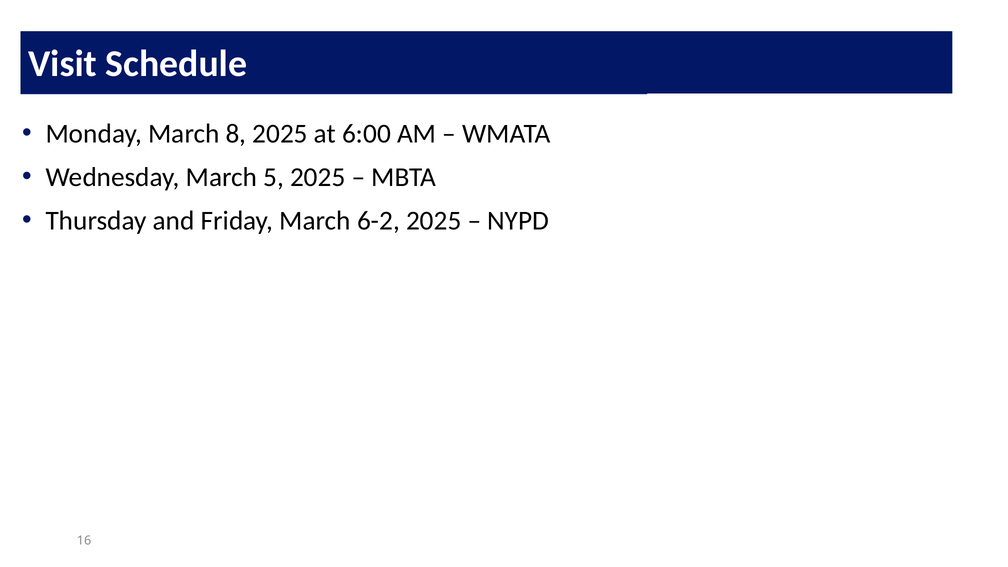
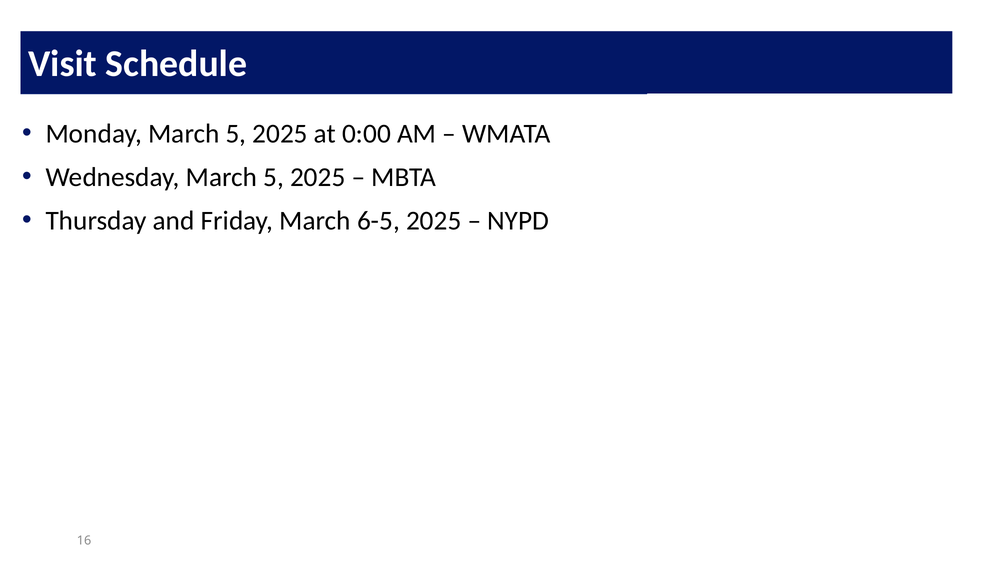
Monday March 8: 8 -> 5
6:00: 6:00 -> 0:00
6-2: 6-2 -> 6-5
